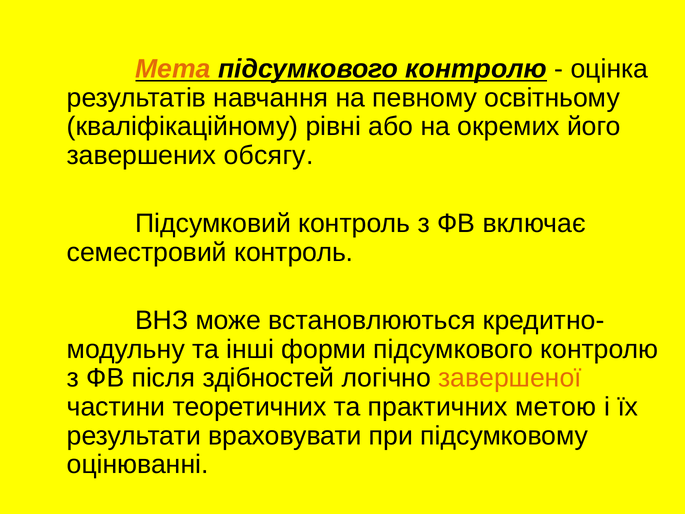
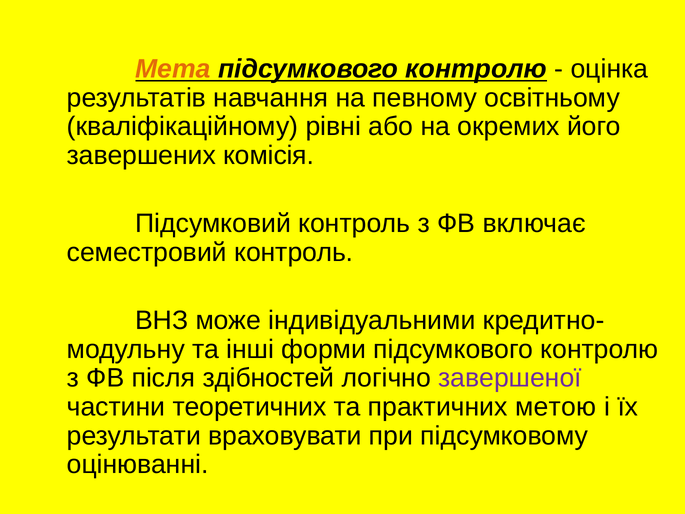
обсягу: обсягу -> комісія
встановлюються: встановлюються -> індивідуальними
завершеної colour: orange -> purple
